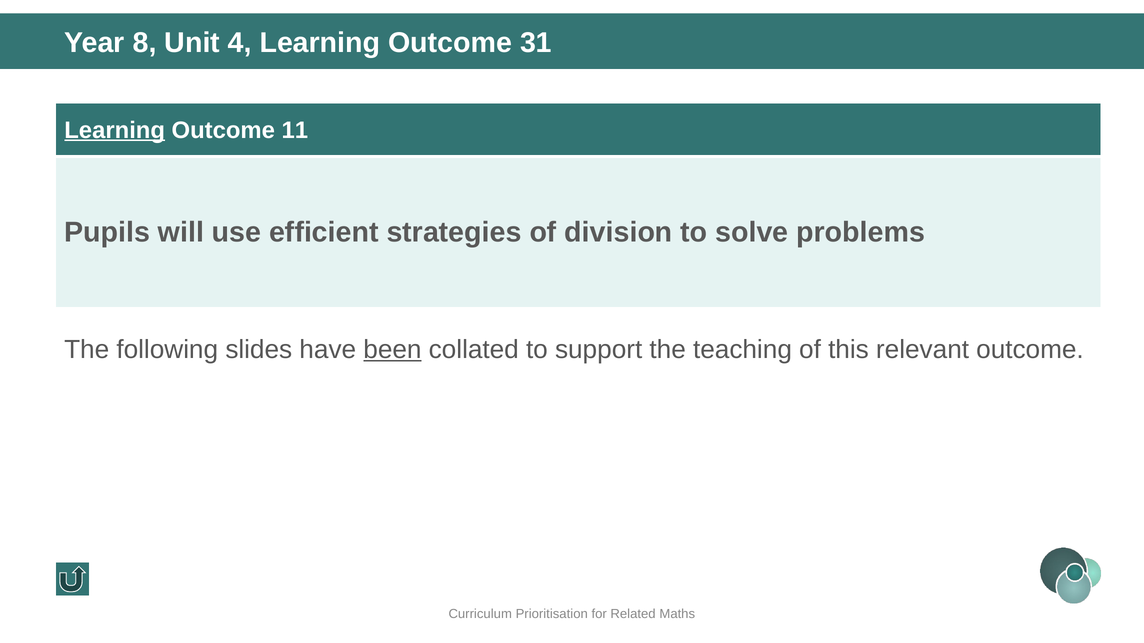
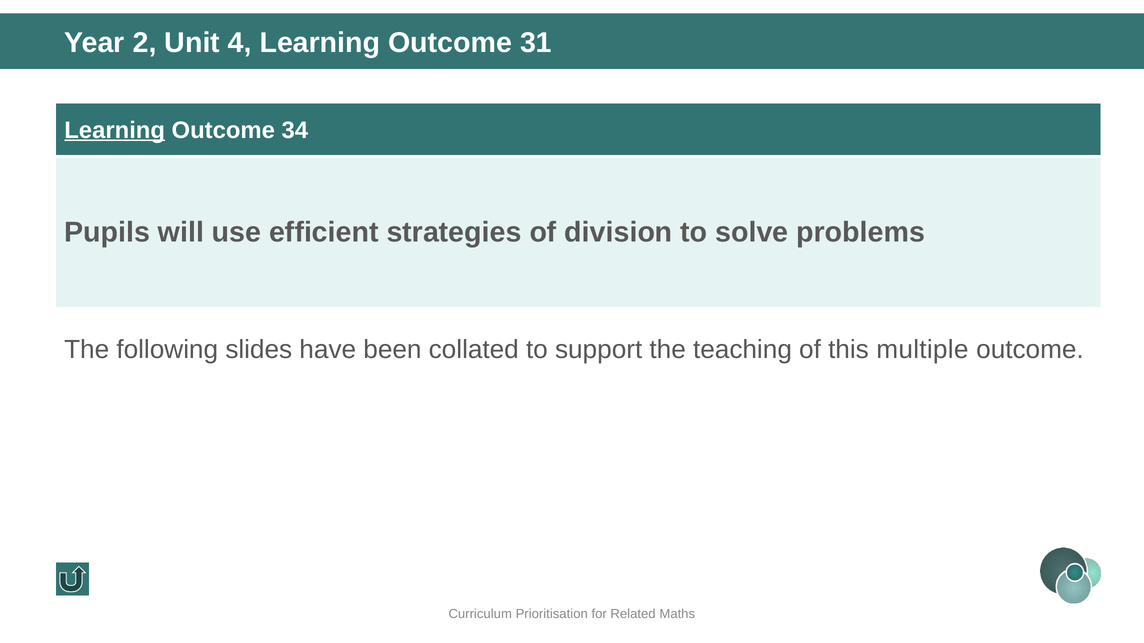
8: 8 -> 2
11: 11 -> 34
been underline: present -> none
relevant: relevant -> multiple
